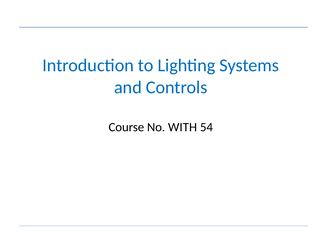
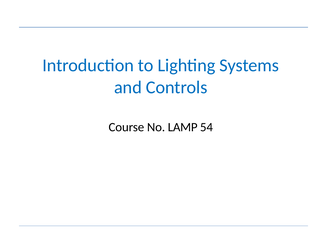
WITH: WITH -> LAMP
